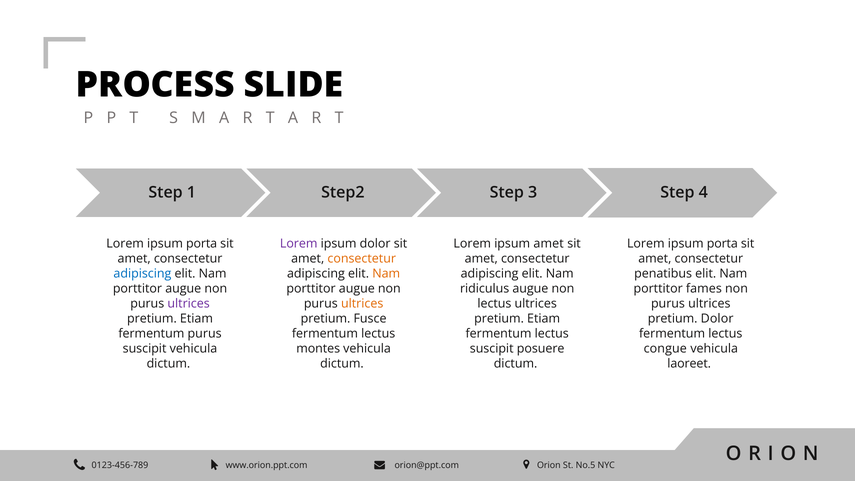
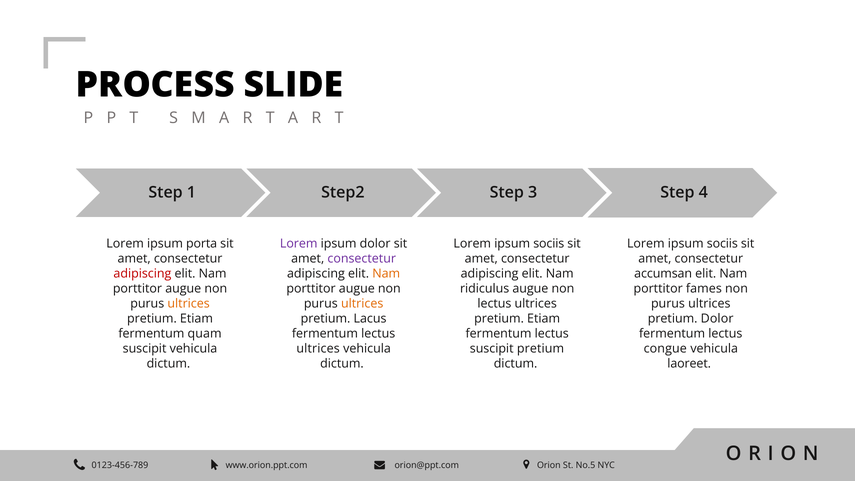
amet at (549, 244): amet -> sociis
porta at (722, 244): porta -> sociis
consectetur at (362, 259) colour: orange -> purple
adipiscing at (142, 274) colour: blue -> red
penatibus: penatibus -> accumsan
ultrices at (189, 303) colour: purple -> orange
Fusce: Fusce -> Lacus
fermentum purus: purus -> quam
montes at (318, 348): montes -> ultrices
suscipit posuere: posuere -> pretium
